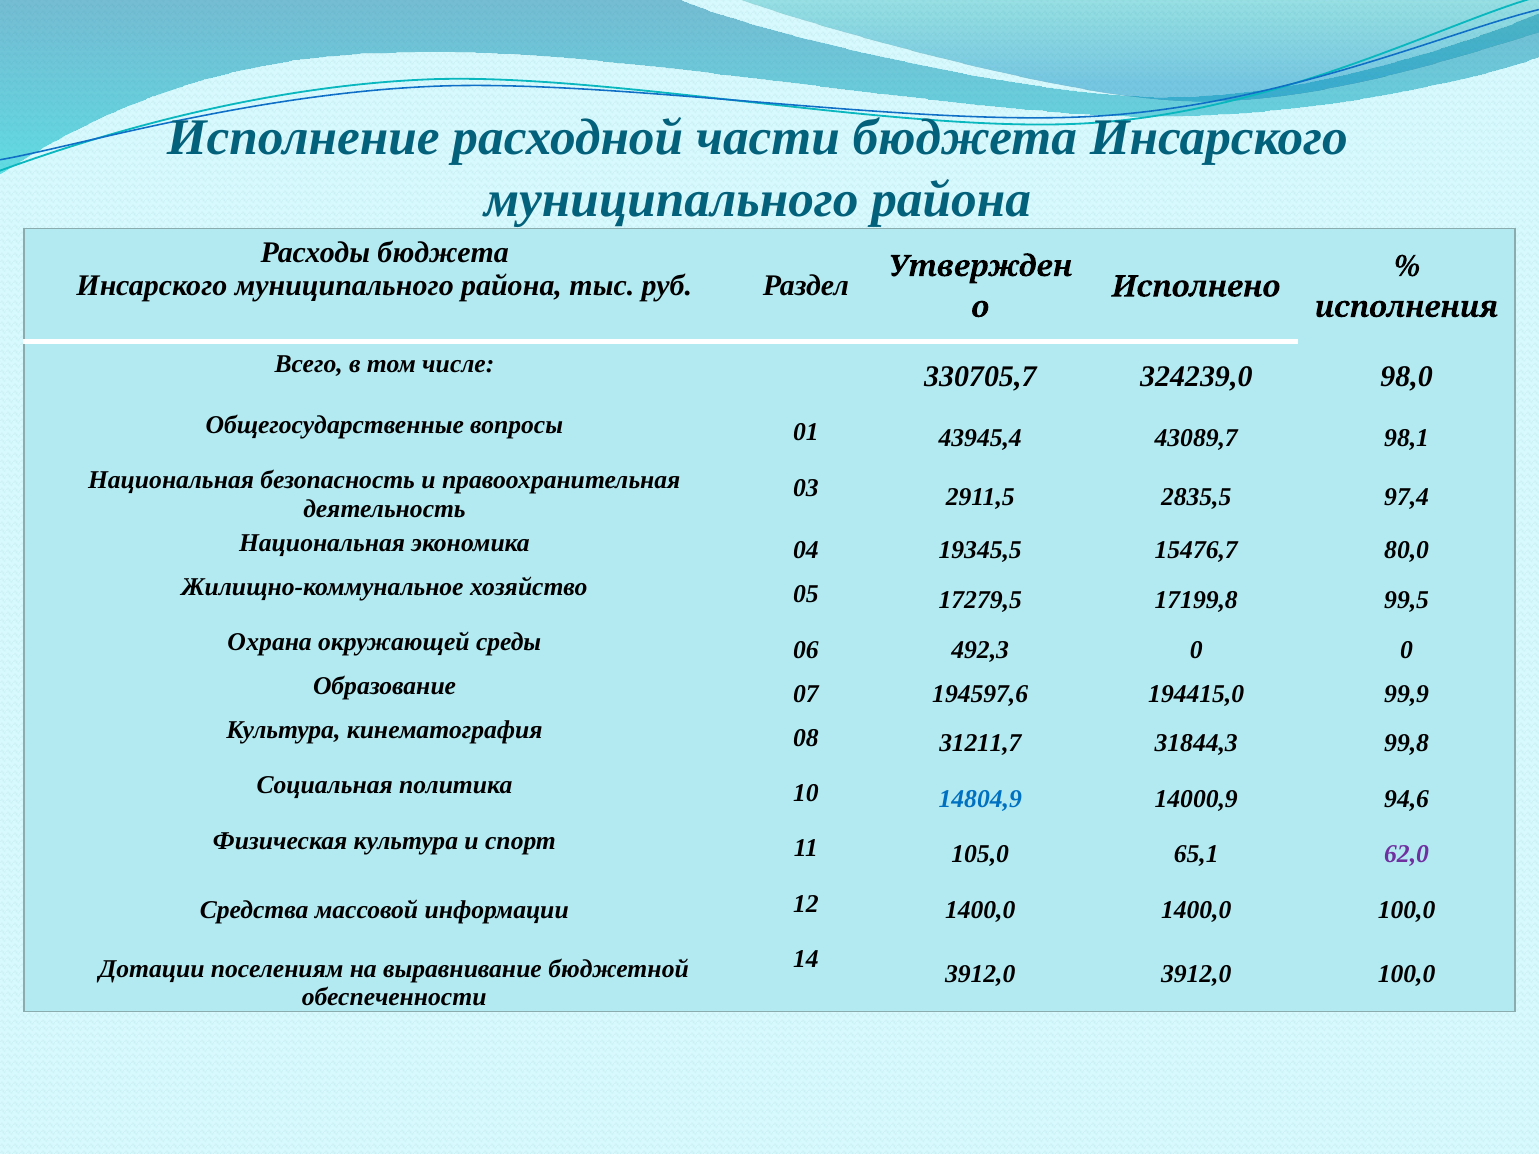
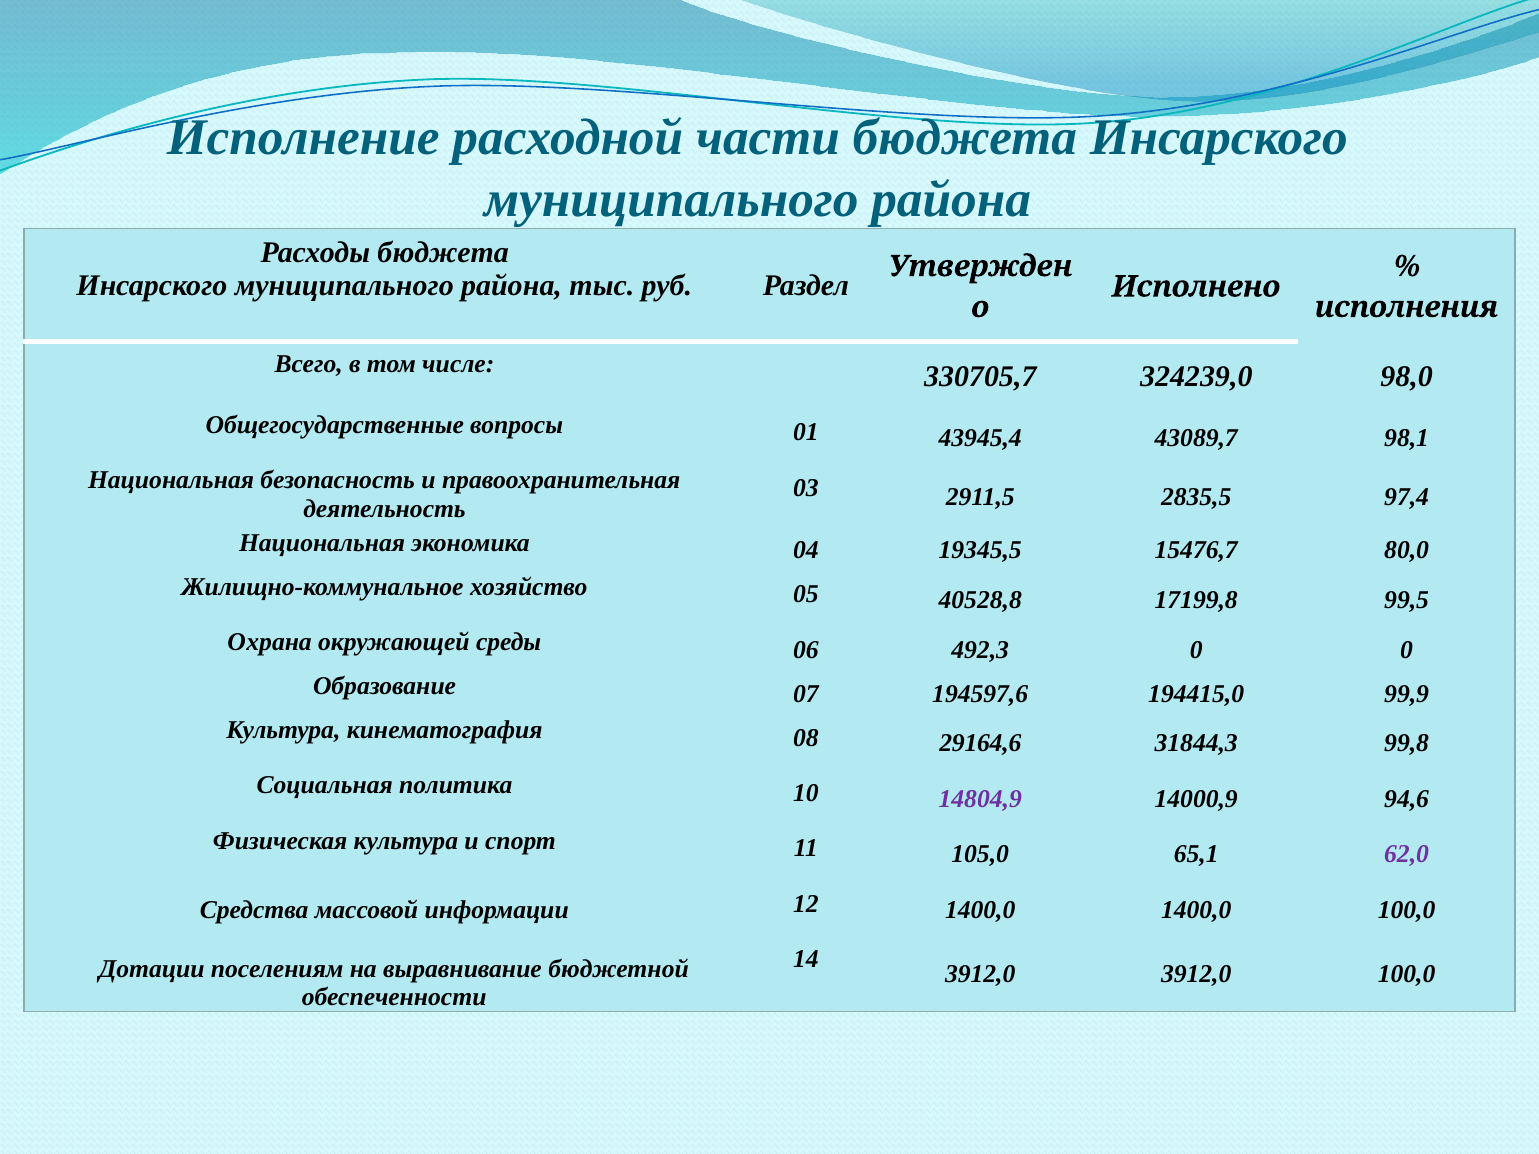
17279,5: 17279,5 -> 40528,8
31211,7: 31211,7 -> 29164,6
14804,9 colour: blue -> purple
